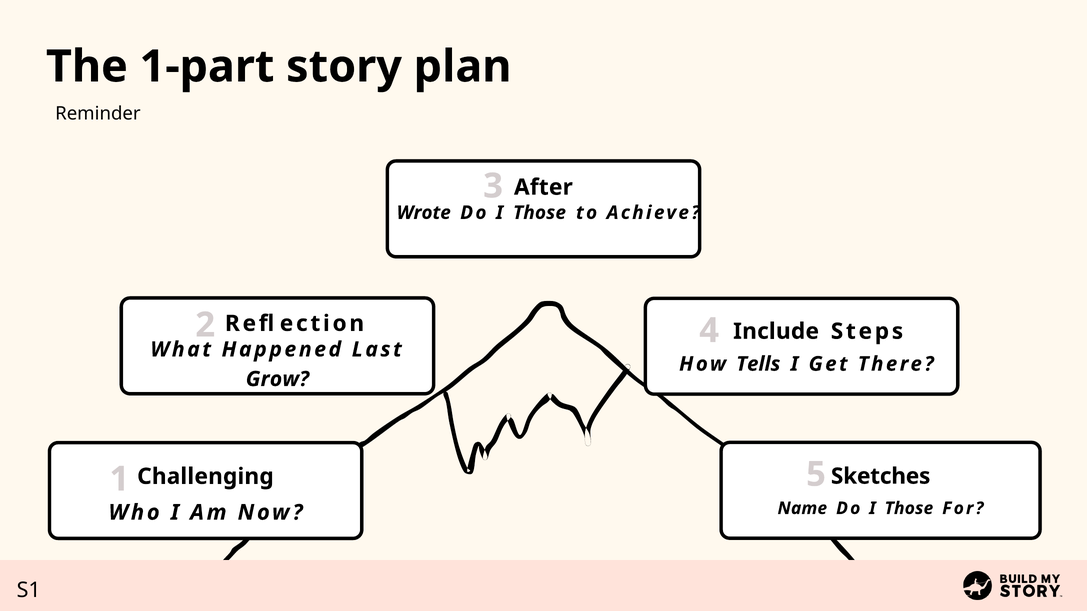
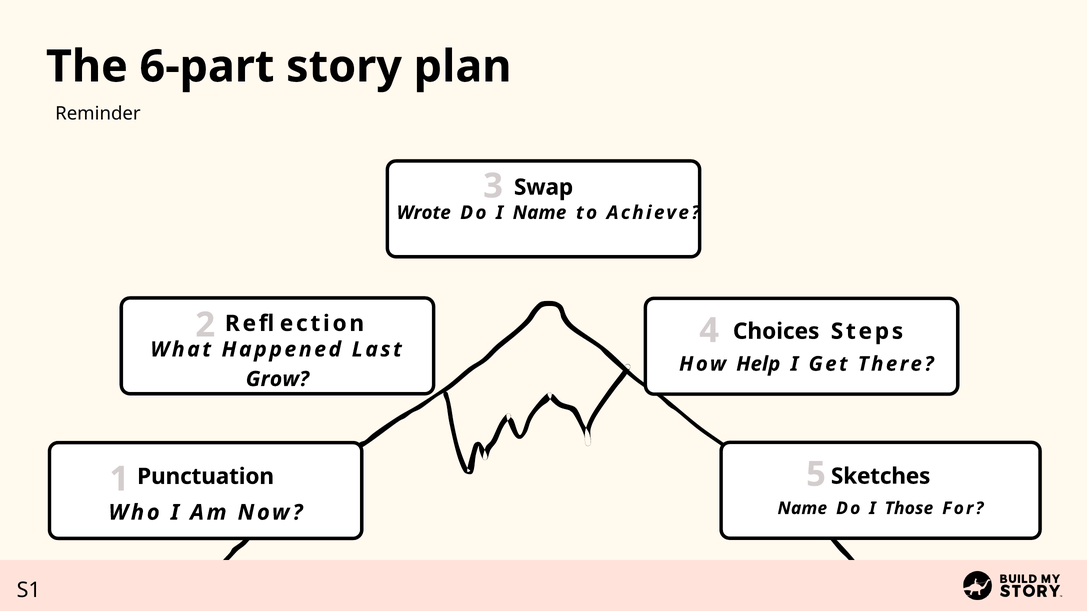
1-part: 1-part -> 6-part
After: After -> Swap
Those at (539, 213): Those -> Name
Include: Include -> Choices
Tells: Tells -> Help
Challenging: Challenging -> Punctuation
